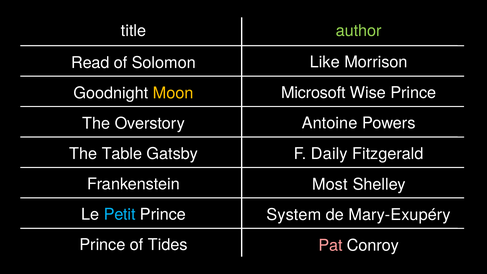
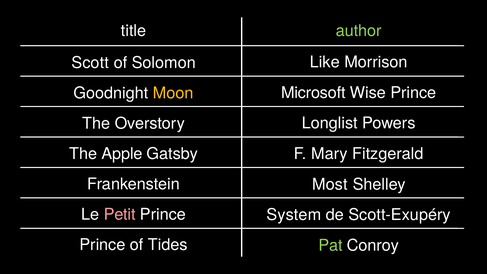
Read: Read -> Scott
Antoine: Antoine -> Longlist
Table: Table -> Apple
Daily: Daily -> Mary
Petit colour: light blue -> pink
Mary-Exupéry: Mary-Exupéry -> Scott-Exupéry
Pat colour: pink -> light green
